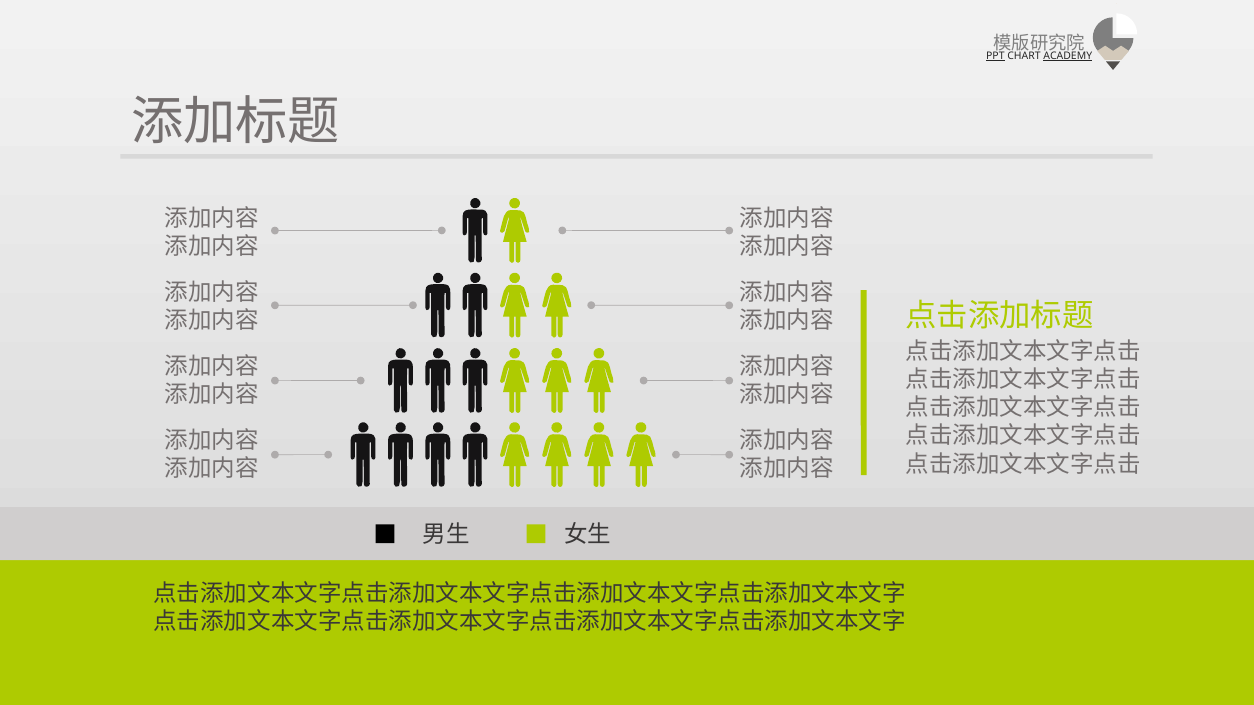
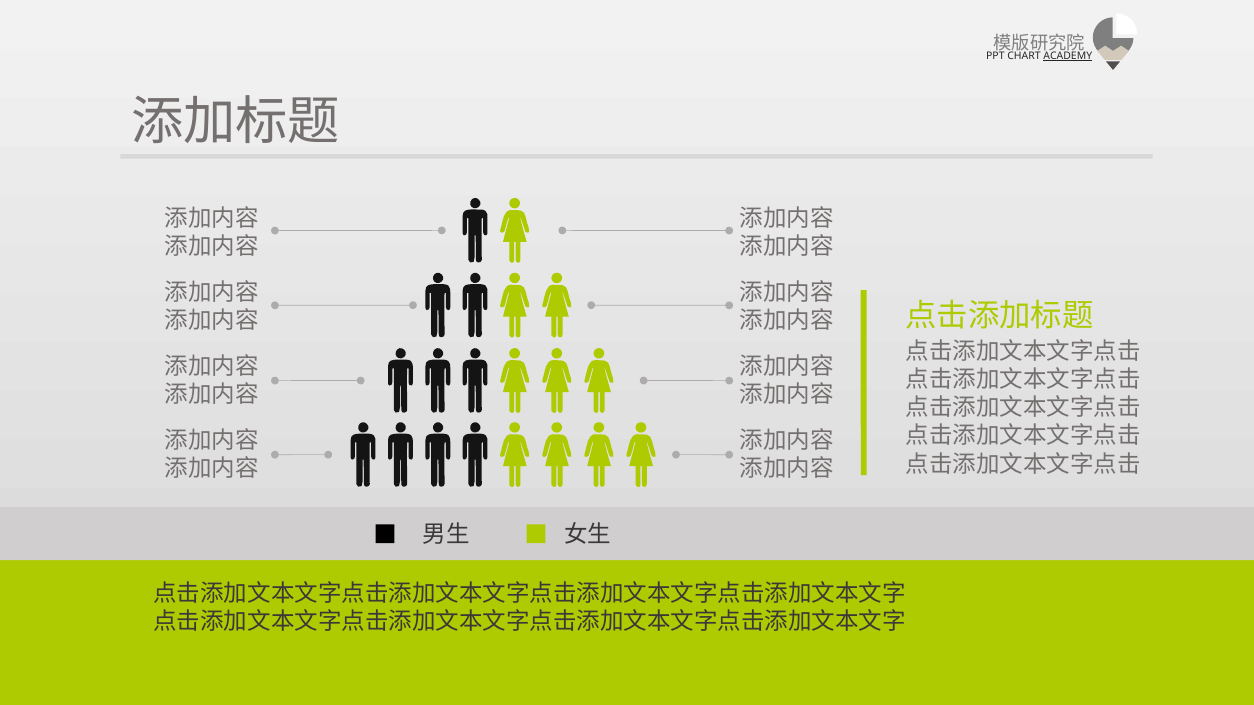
PPT underline: present -> none
